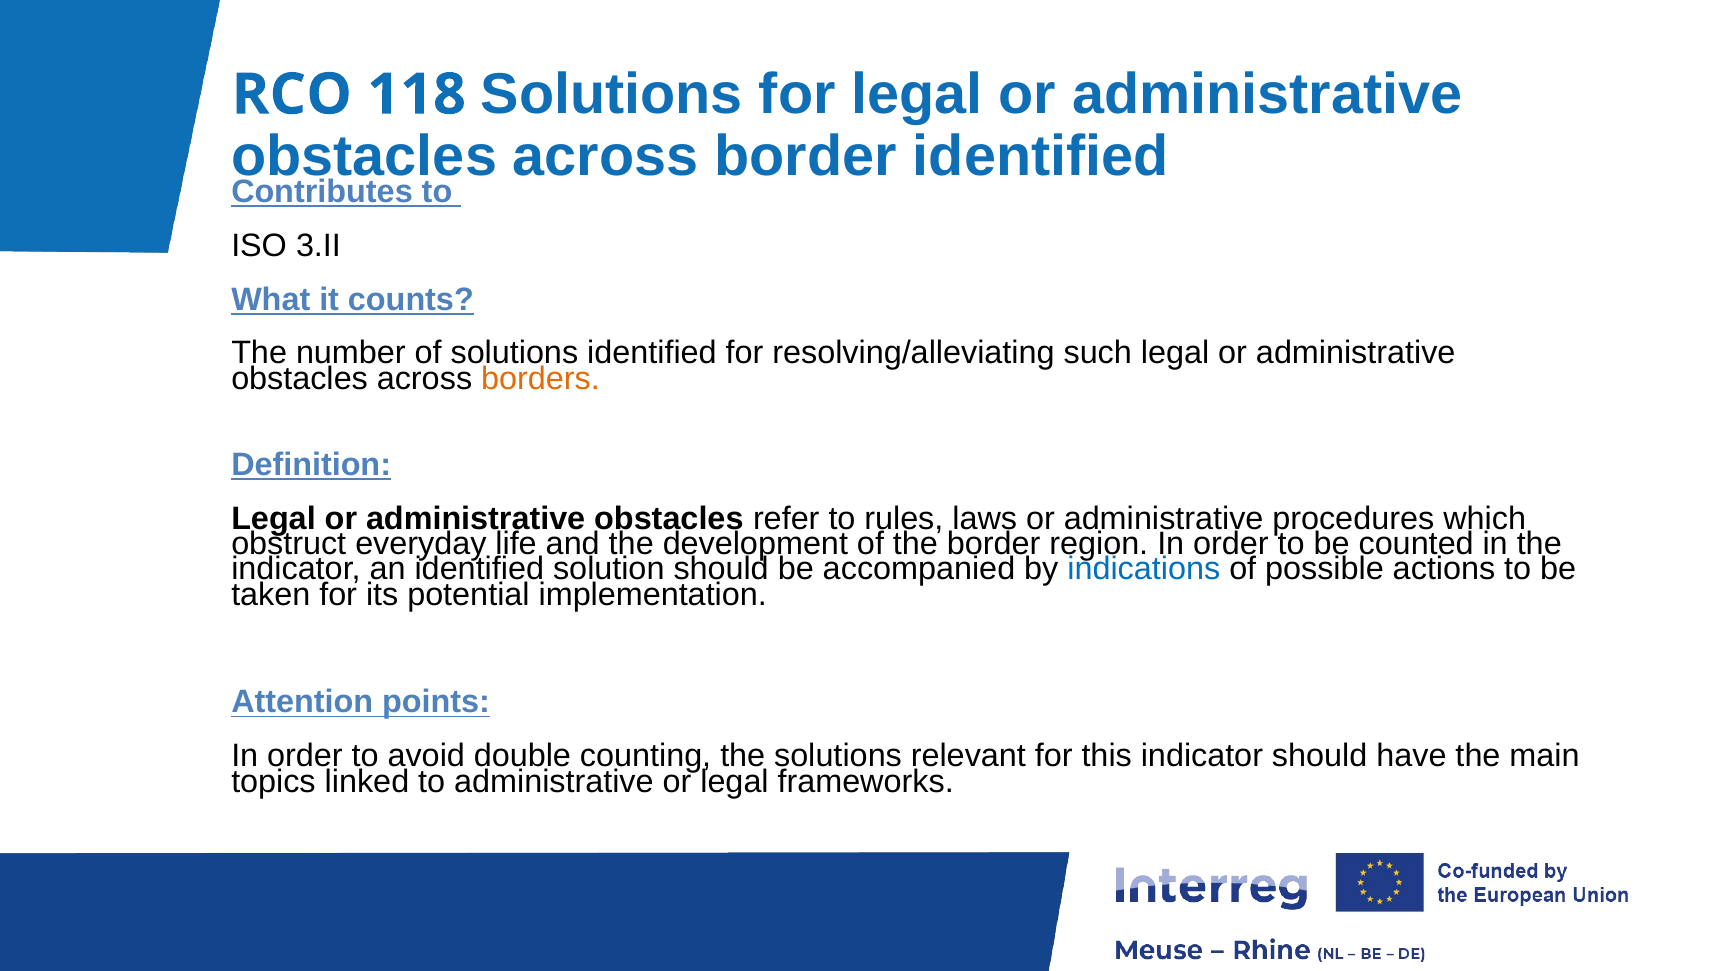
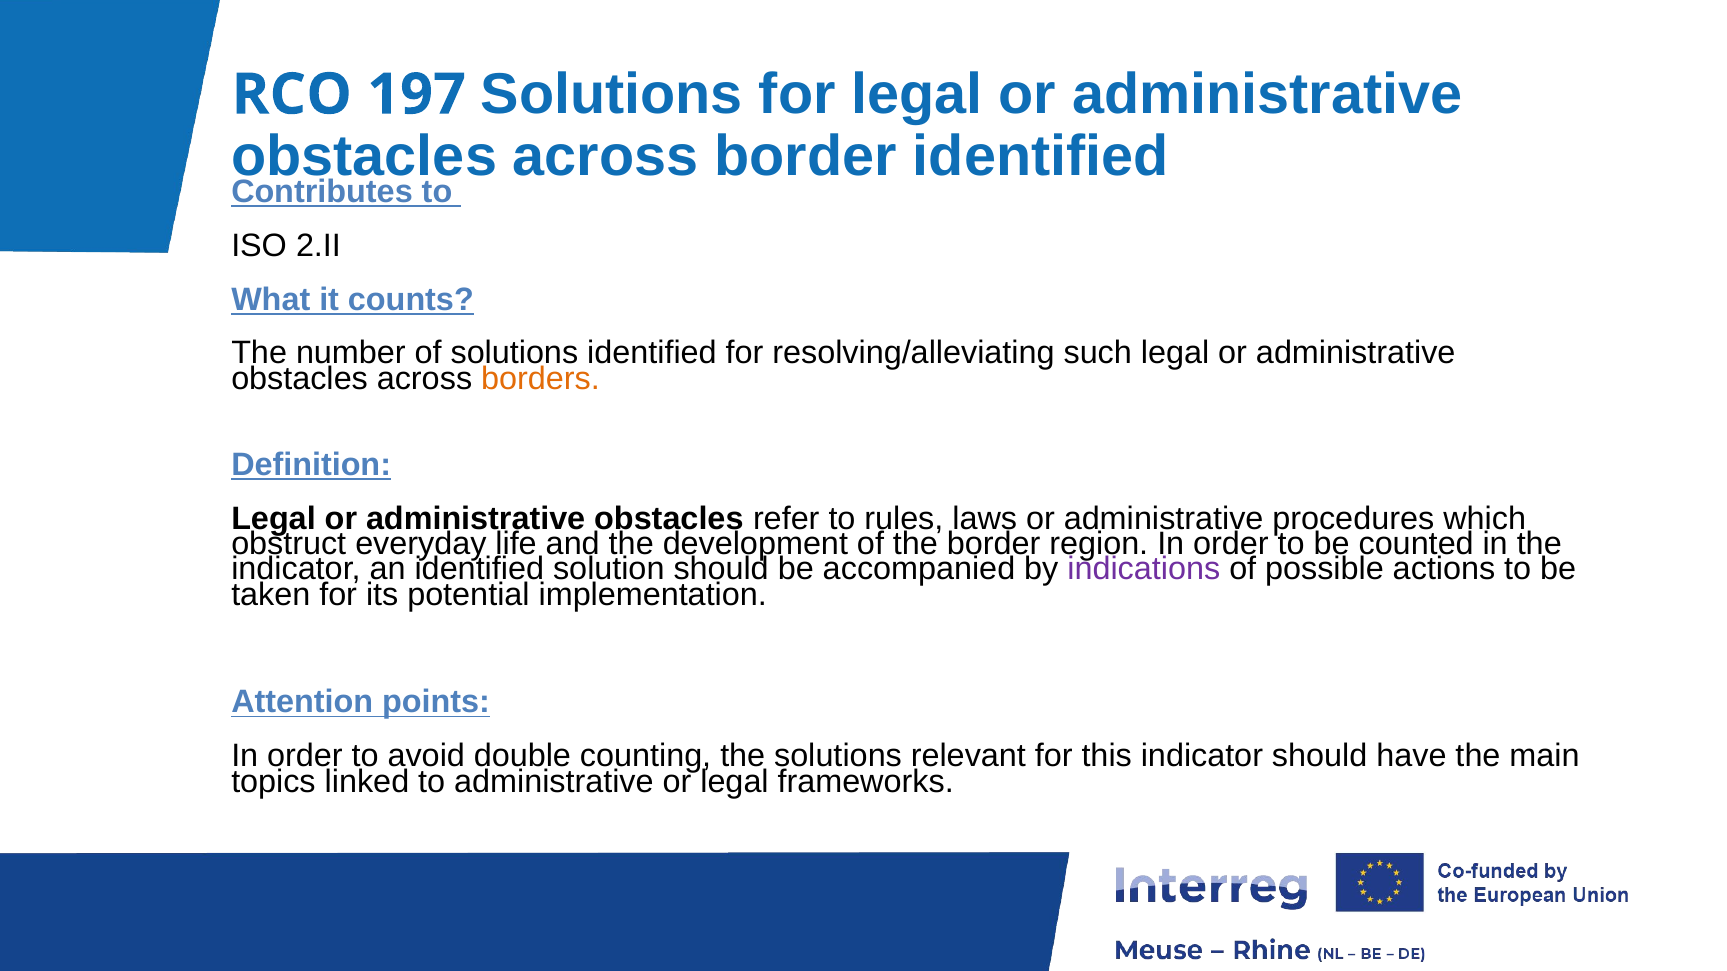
118: 118 -> 197
3.II: 3.II -> 2.II
indications colour: blue -> purple
